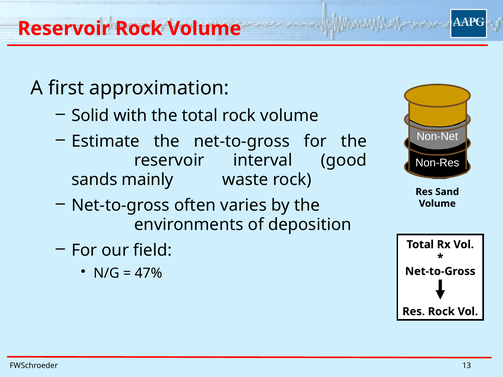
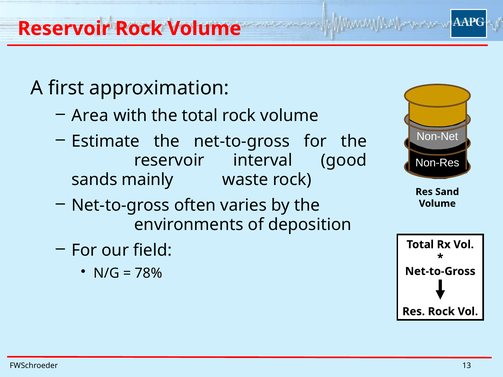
Solid: Solid -> Area
47%: 47% -> 78%
